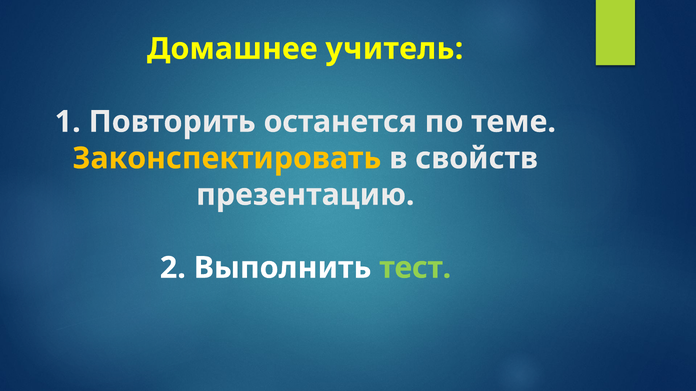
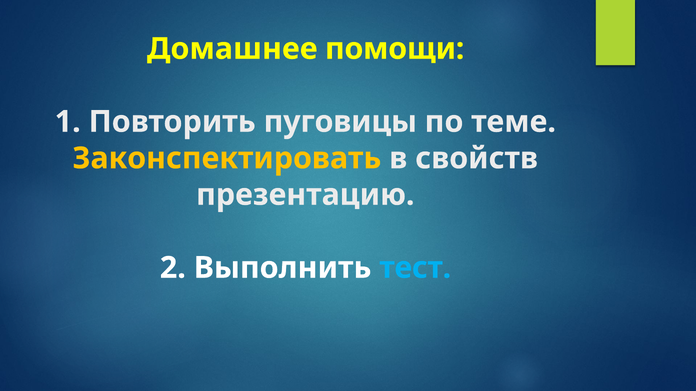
учитель: учитель -> помощи
останется: останется -> пуговицы
тест colour: light green -> light blue
